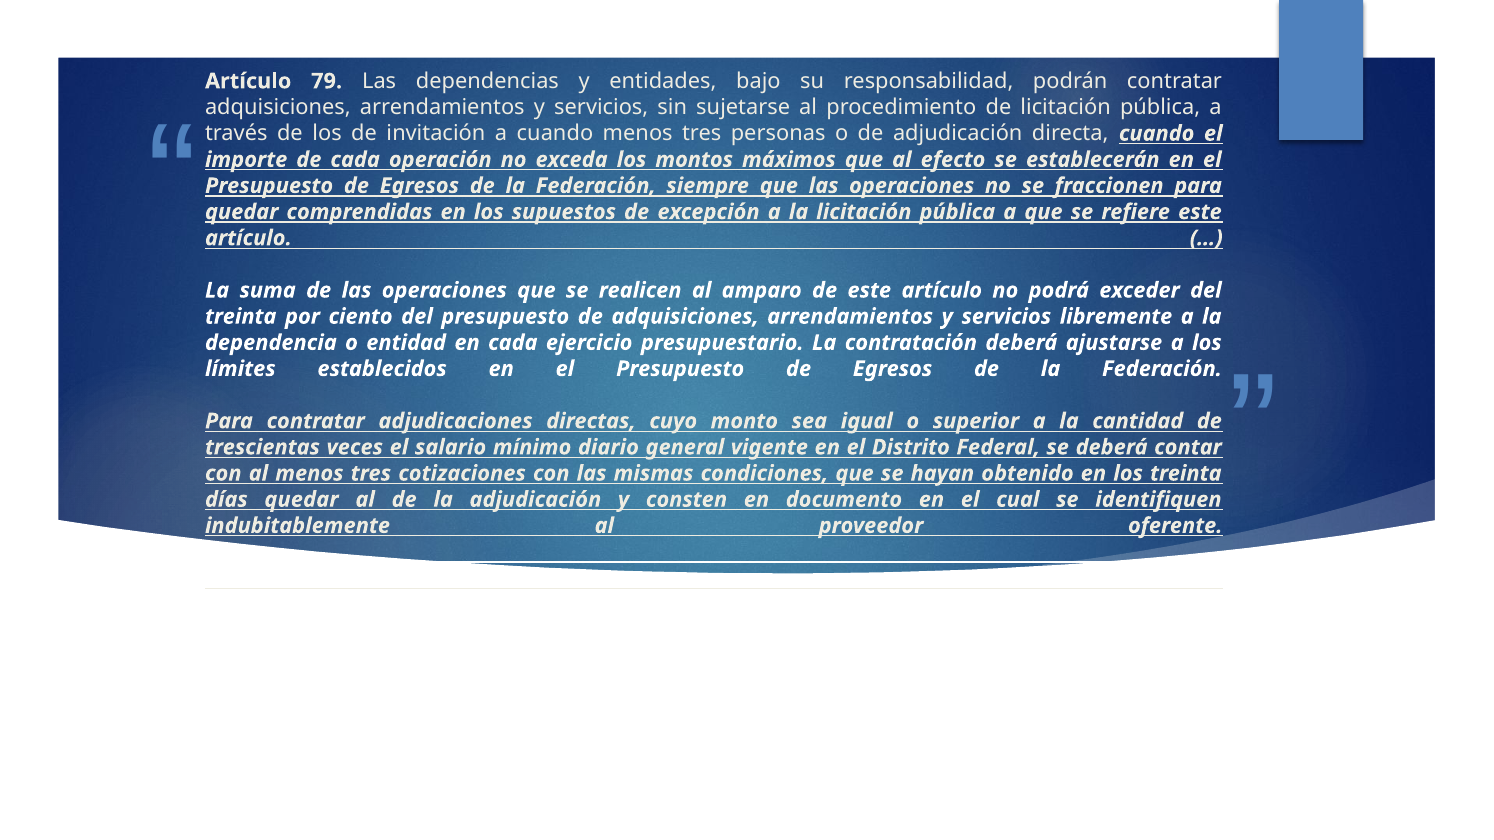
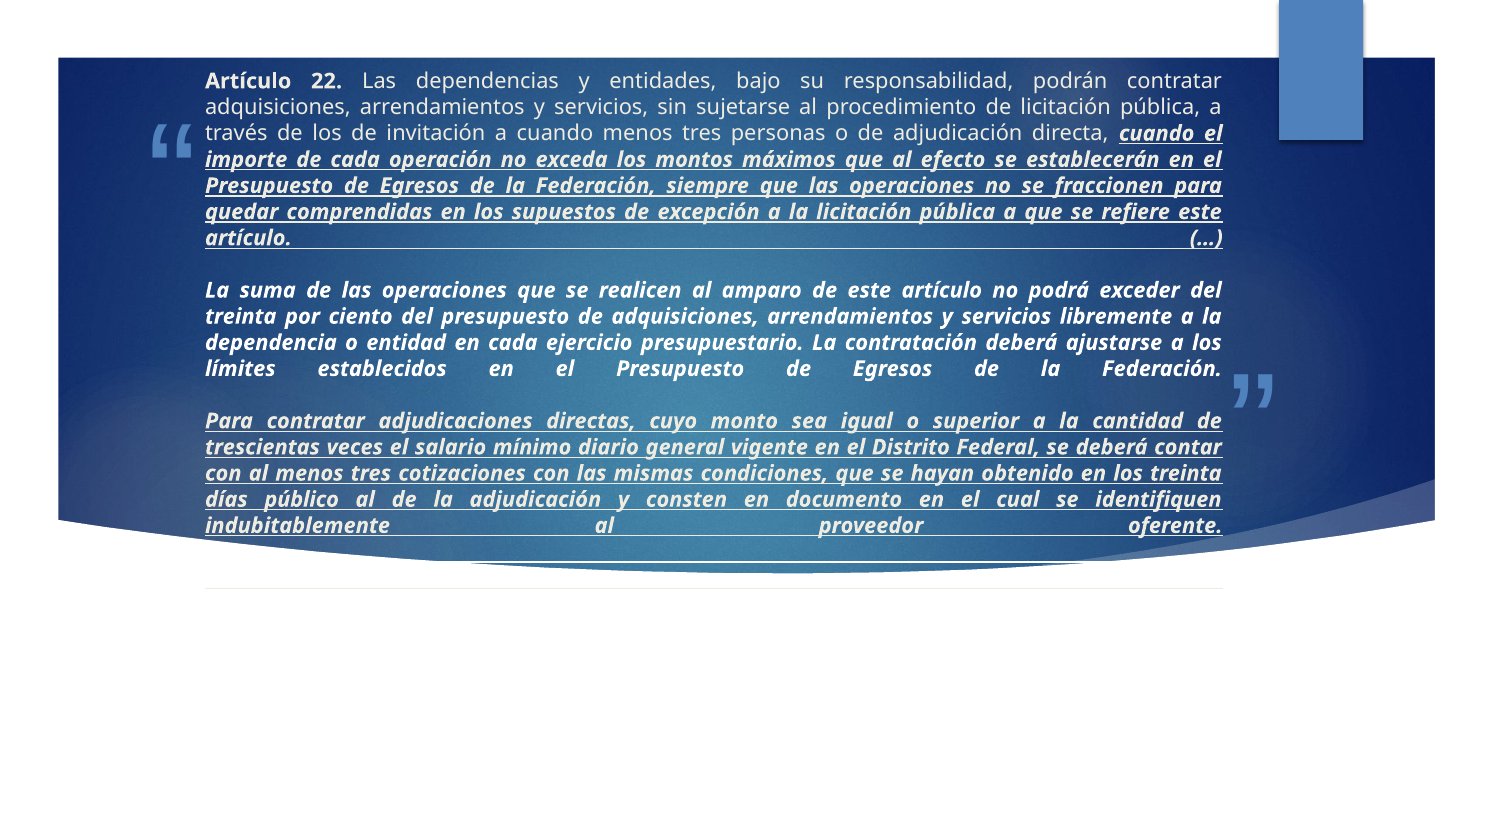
79: 79 -> 22
días quedar: quedar -> público
